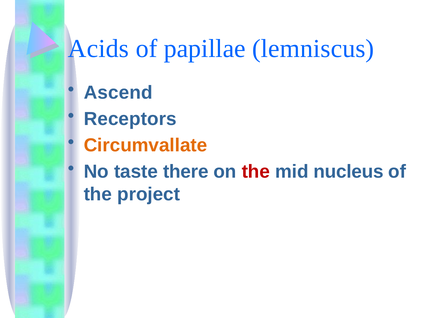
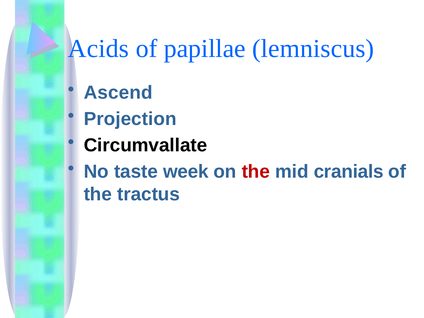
Receptors: Receptors -> Projection
Circumvallate colour: orange -> black
there: there -> week
nucleus: nucleus -> cranials
project: project -> tractus
